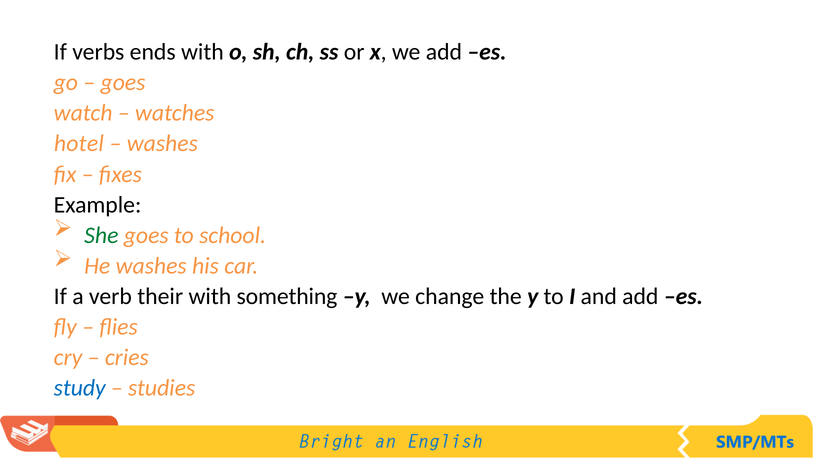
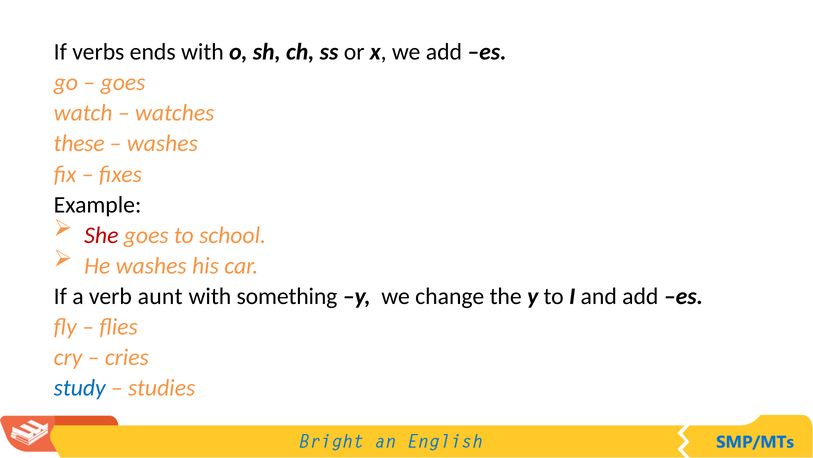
hotel: hotel -> these
She colour: green -> red
their: their -> aunt
